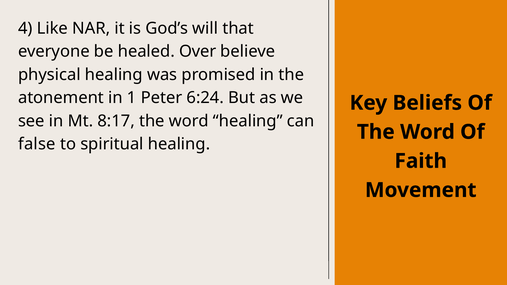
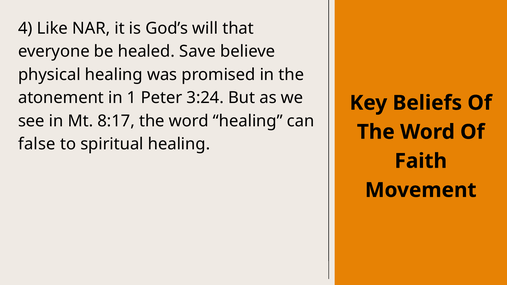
Over: Over -> Save
6:24: 6:24 -> 3:24
